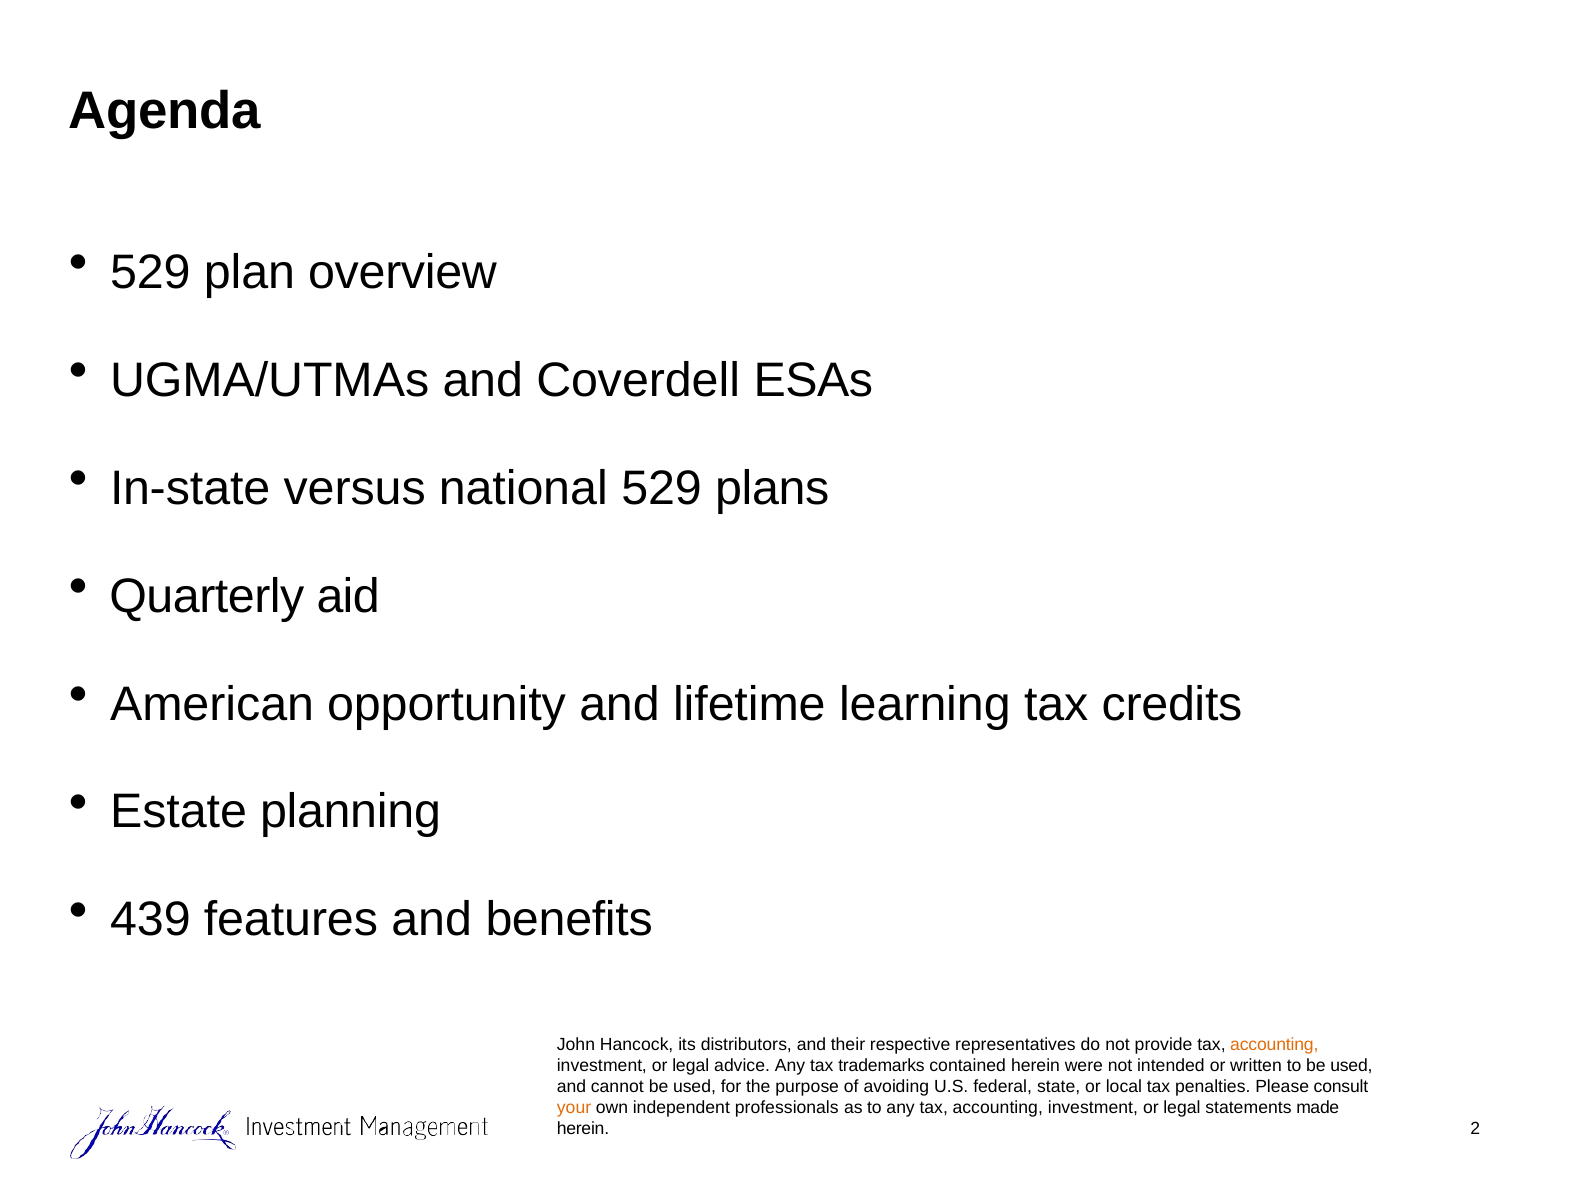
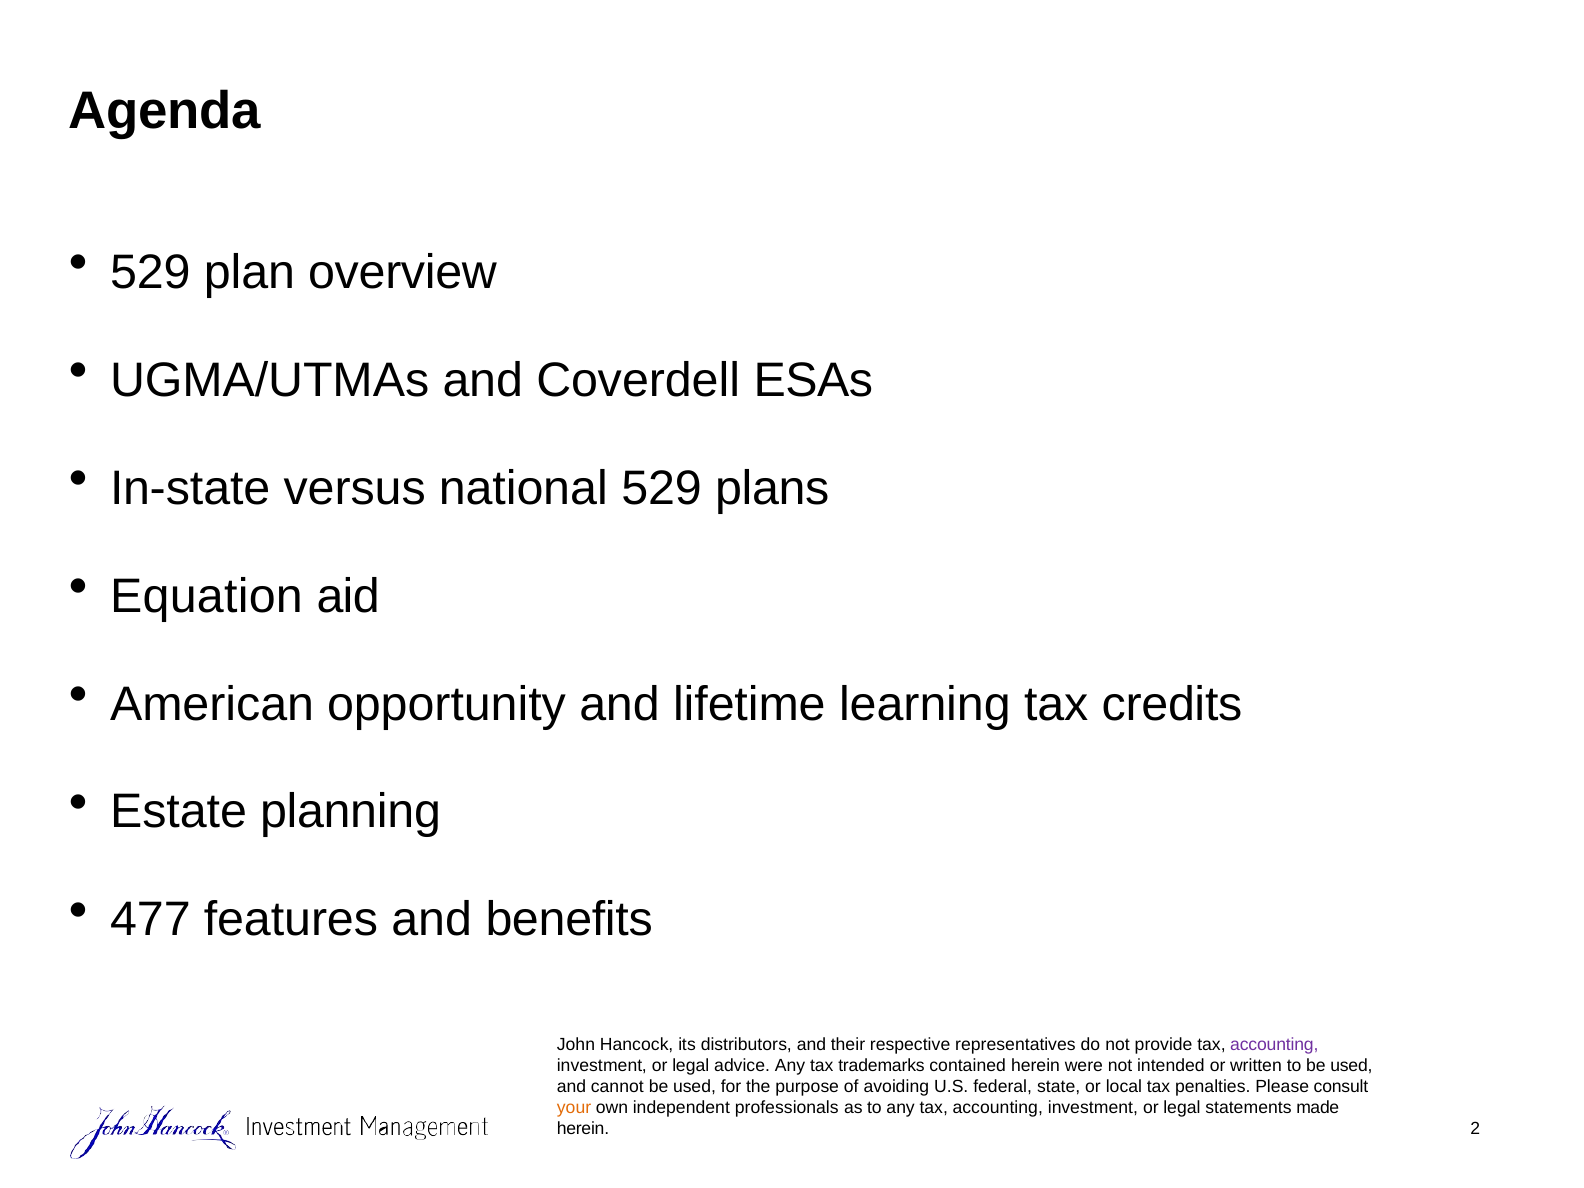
Quarterly: Quarterly -> Equation
439: 439 -> 477
accounting at (1274, 1044) colour: orange -> purple
